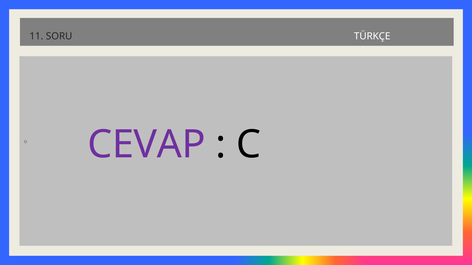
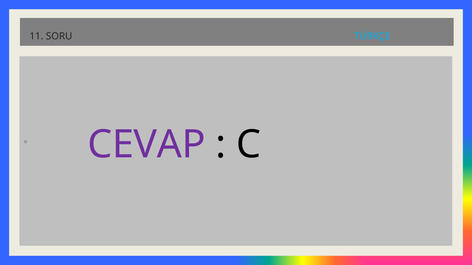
TÜRKÇE colour: white -> light blue
